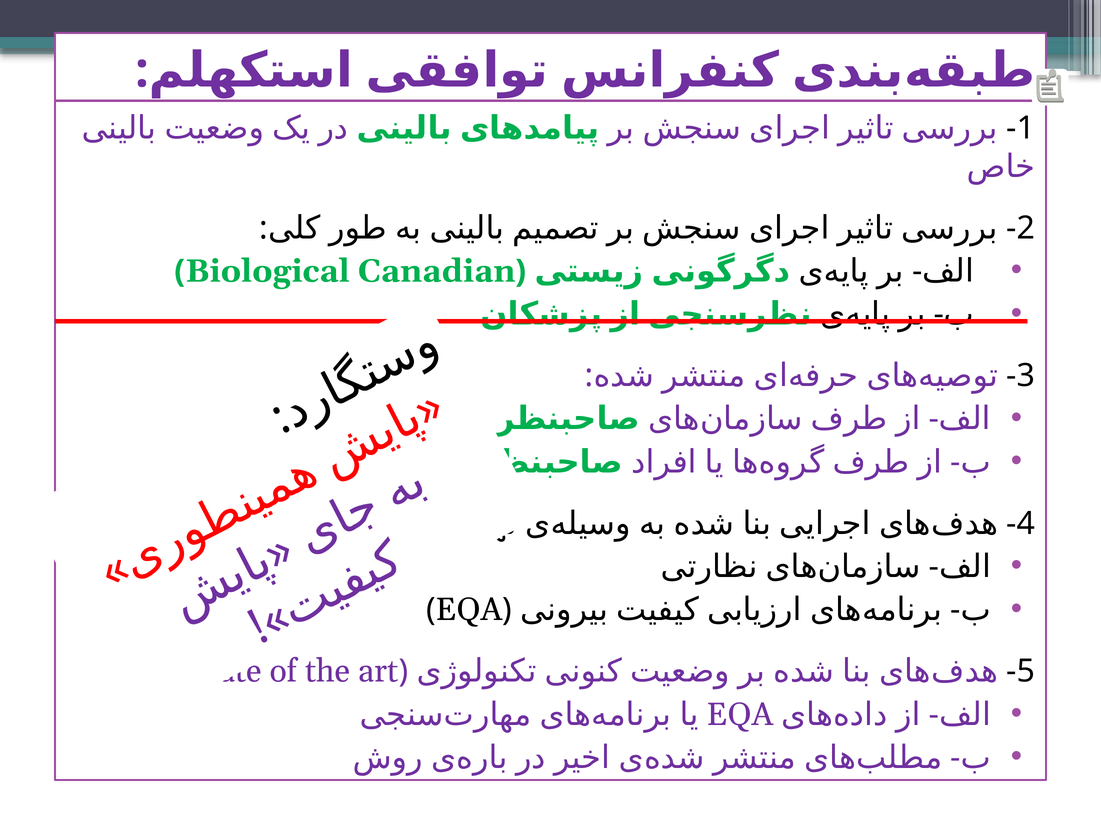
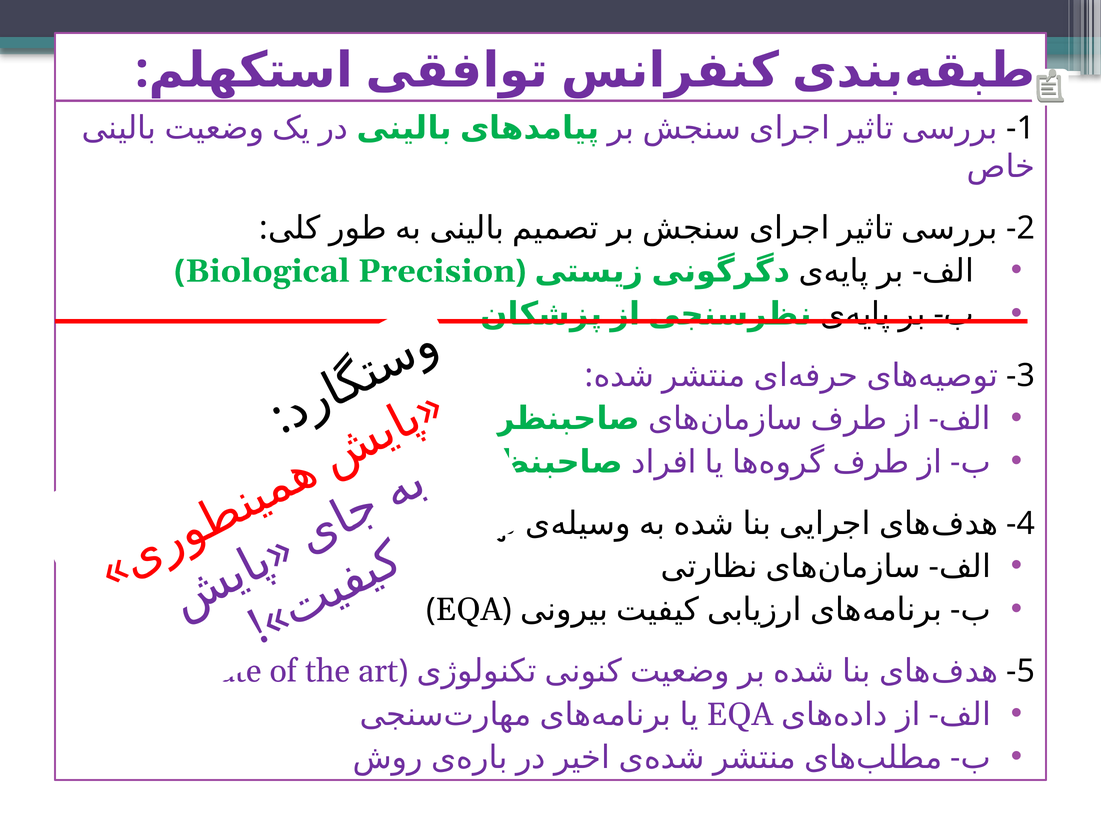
Canadian: Canadian -> Precision
